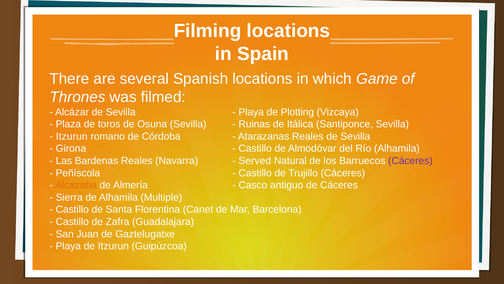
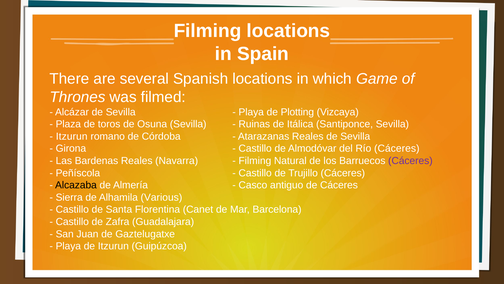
Río Alhamila: Alhamila -> Cáceres
Served at (255, 161): Served -> Filming
Alcazaba colour: orange -> black
Multiple: Multiple -> Various
